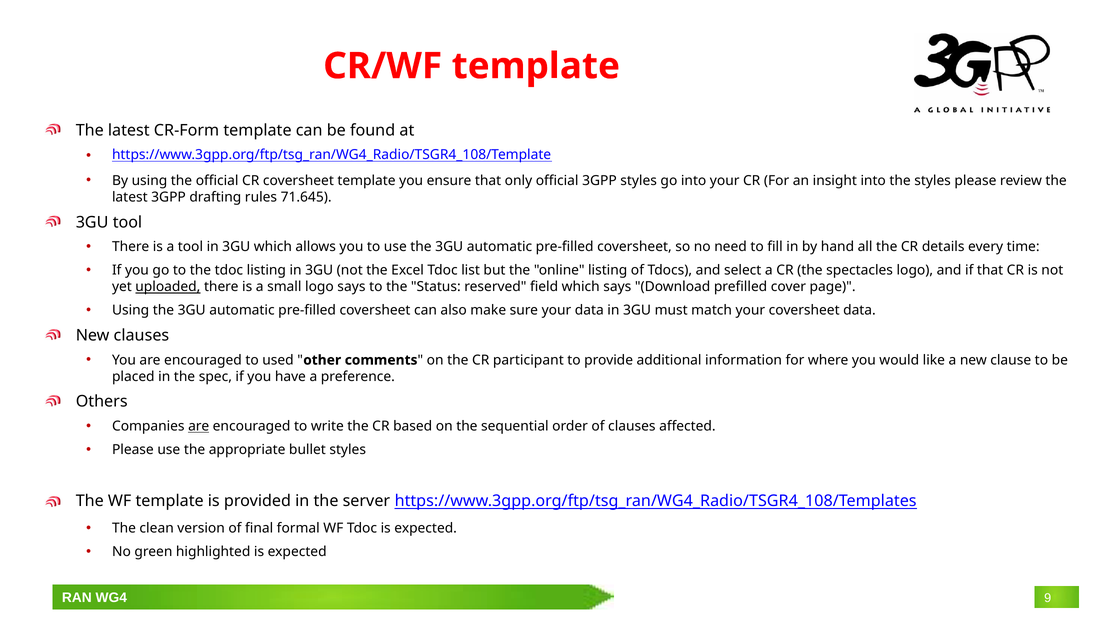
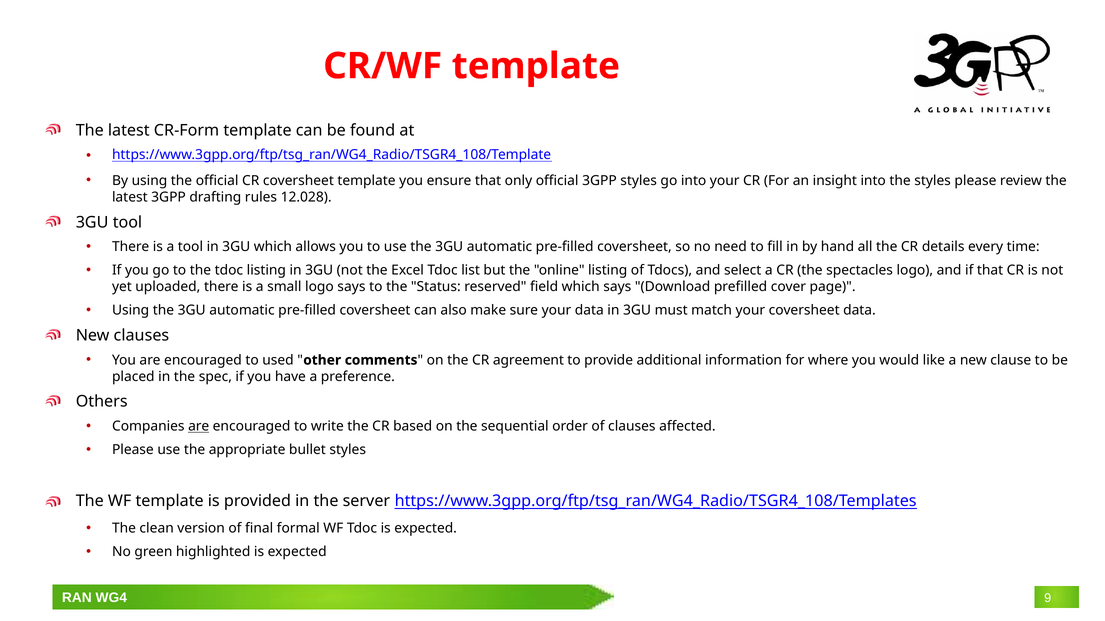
71.645: 71.645 -> 12.028
uploaded underline: present -> none
participant: participant -> agreement
